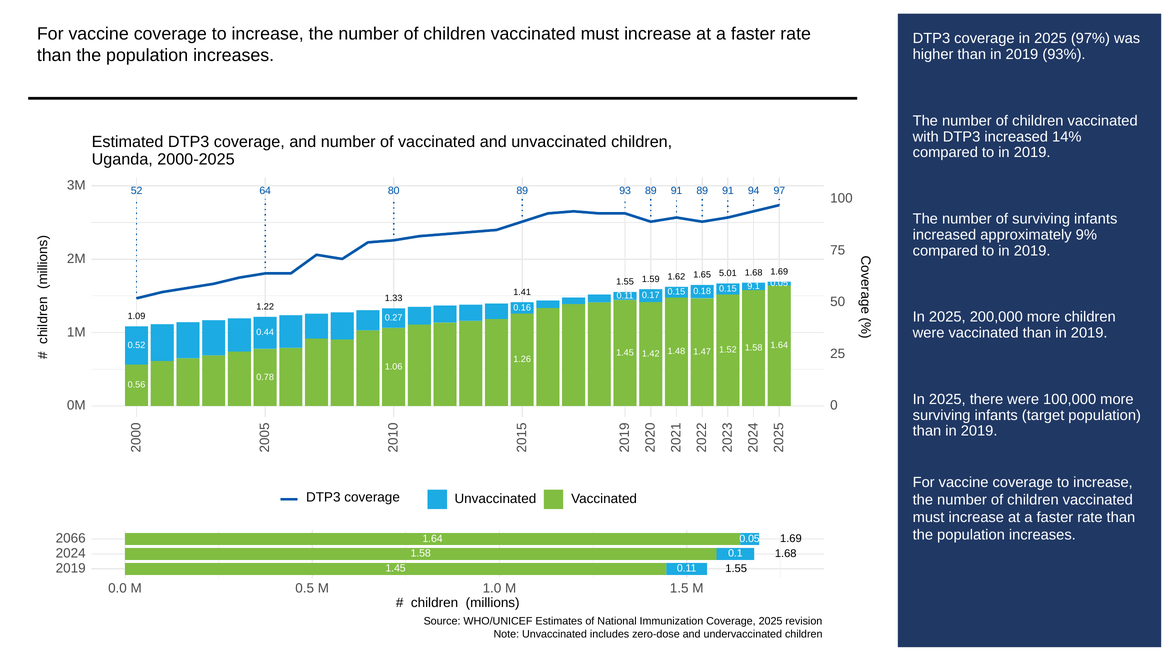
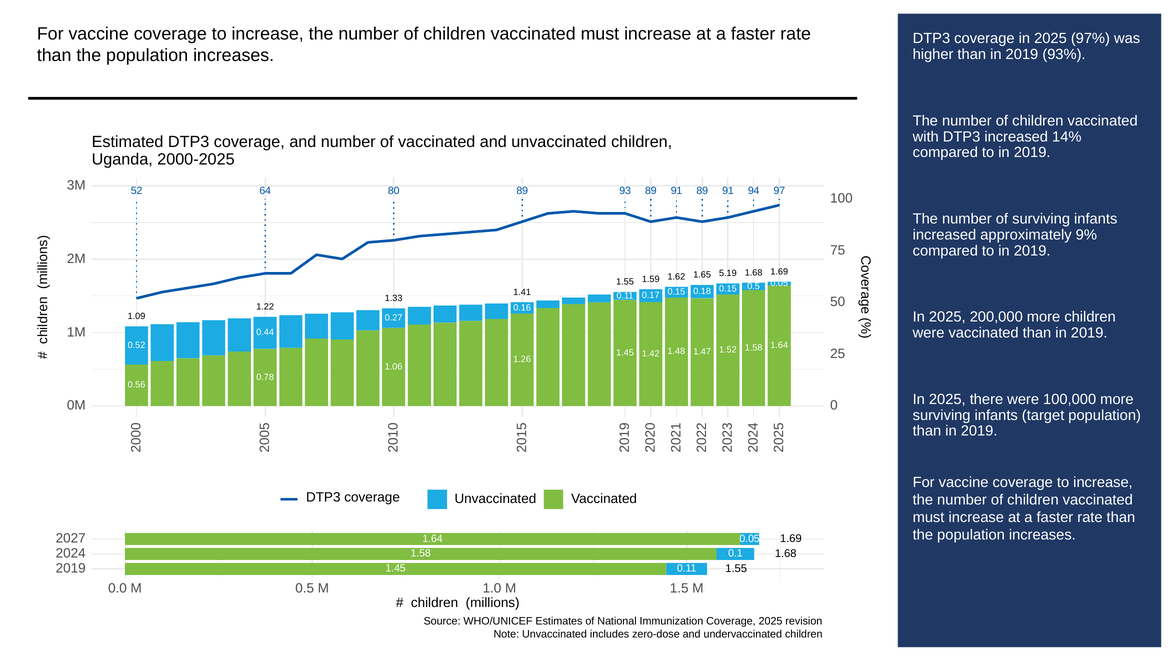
5.01: 5.01 -> 5.19
9.1 at (754, 286): 9.1 -> 0.5
2066: 2066 -> 2027
